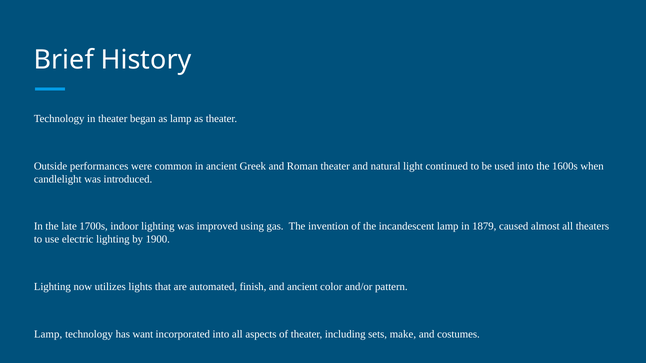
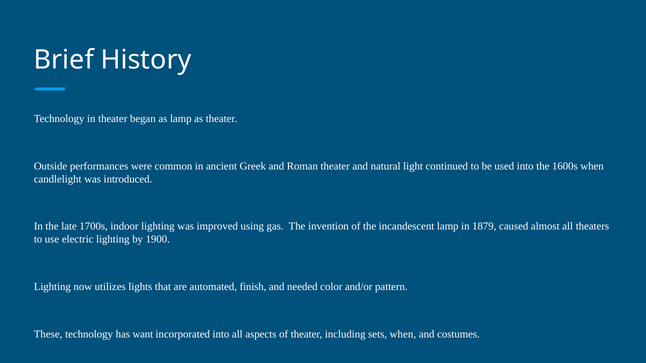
and ancient: ancient -> needed
Lamp at (48, 334): Lamp -> These
sets make: make -> when
